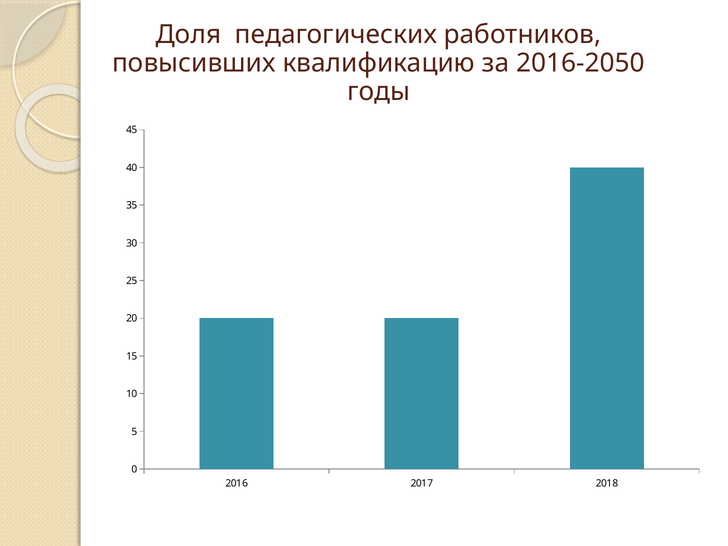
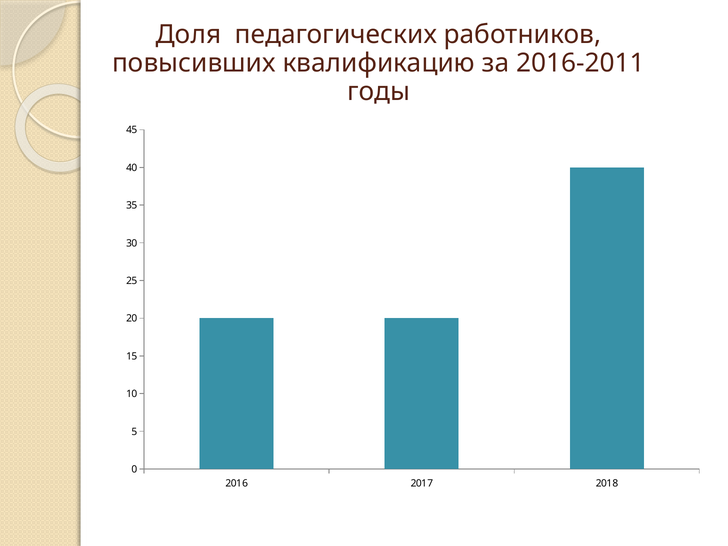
2016-2050: 2016-2050 -> 2016-2011
